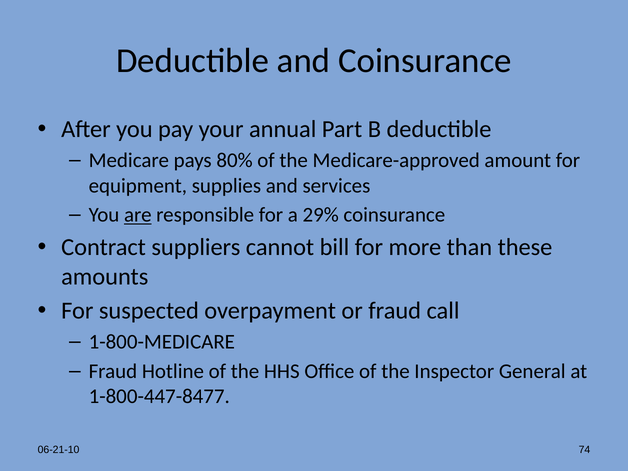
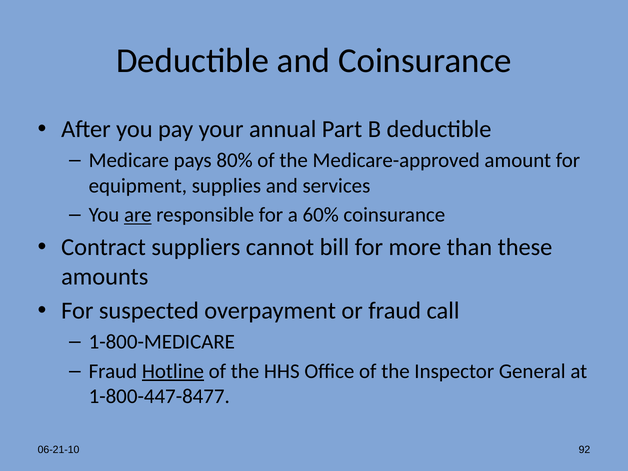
29%: 29% -> 60%
Hotline underline: none -> present
74: 74 -> 92
